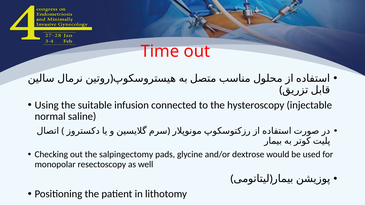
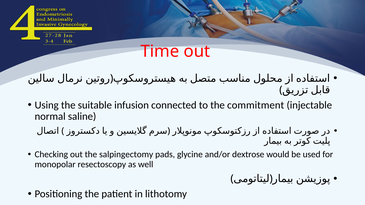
hysteroscopy: hysteroscopy -> commitment
